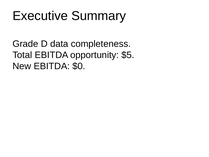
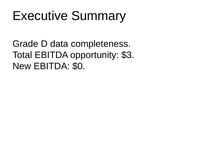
$5: $5 -> $3
